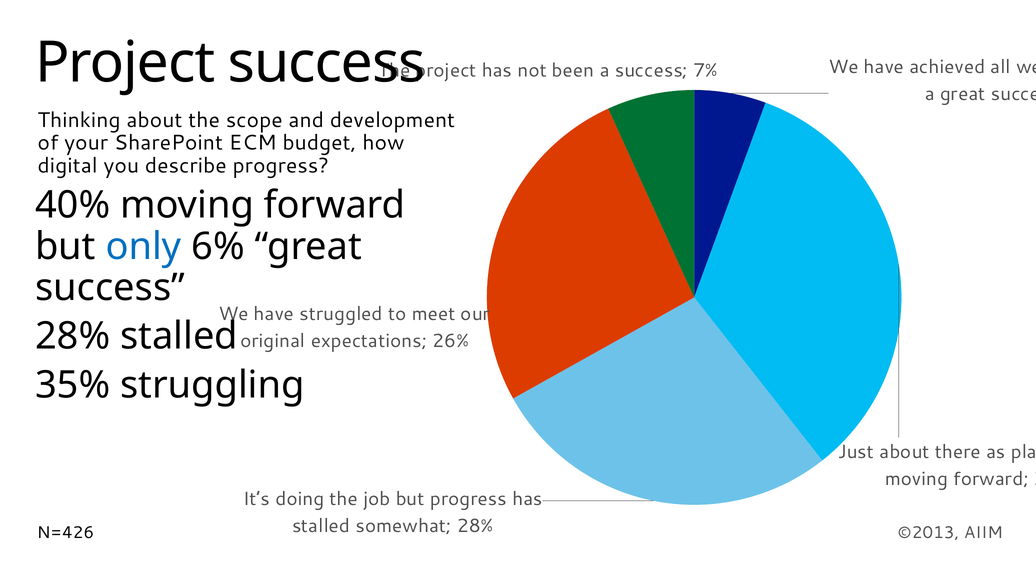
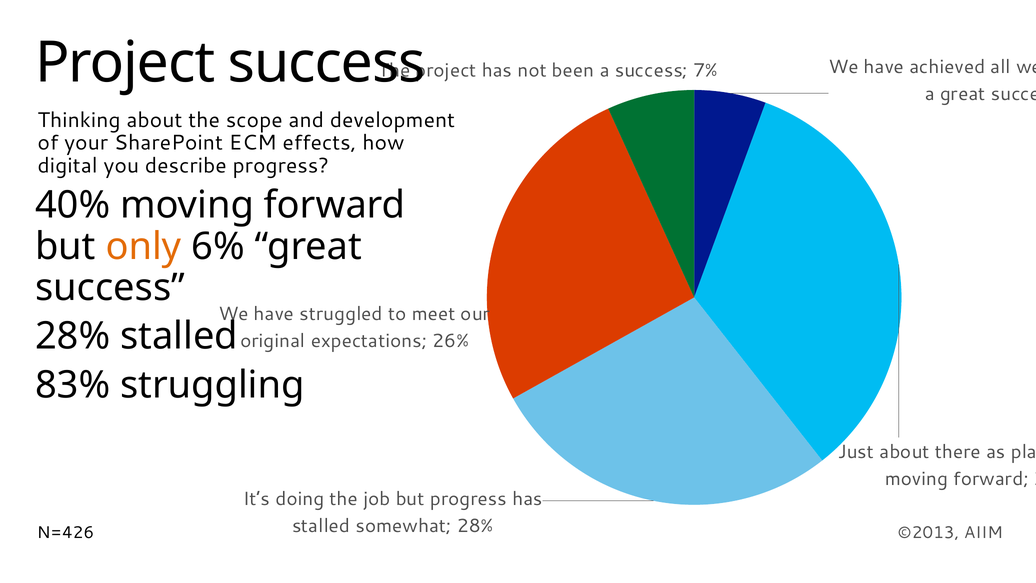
budget: budget -> effects
only colour: blue -> orange
35%: 35% -> 83%
